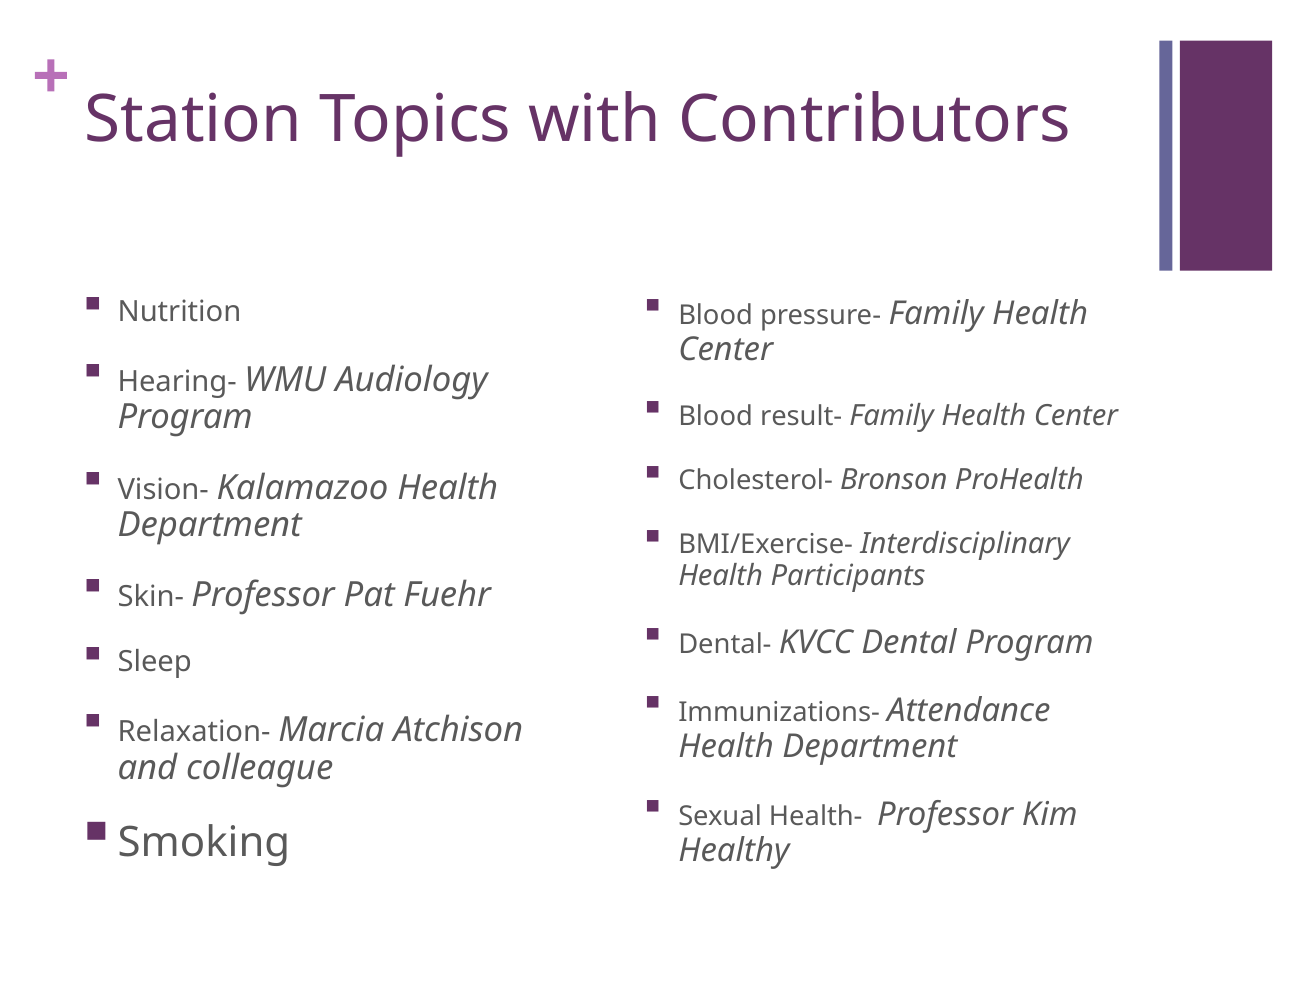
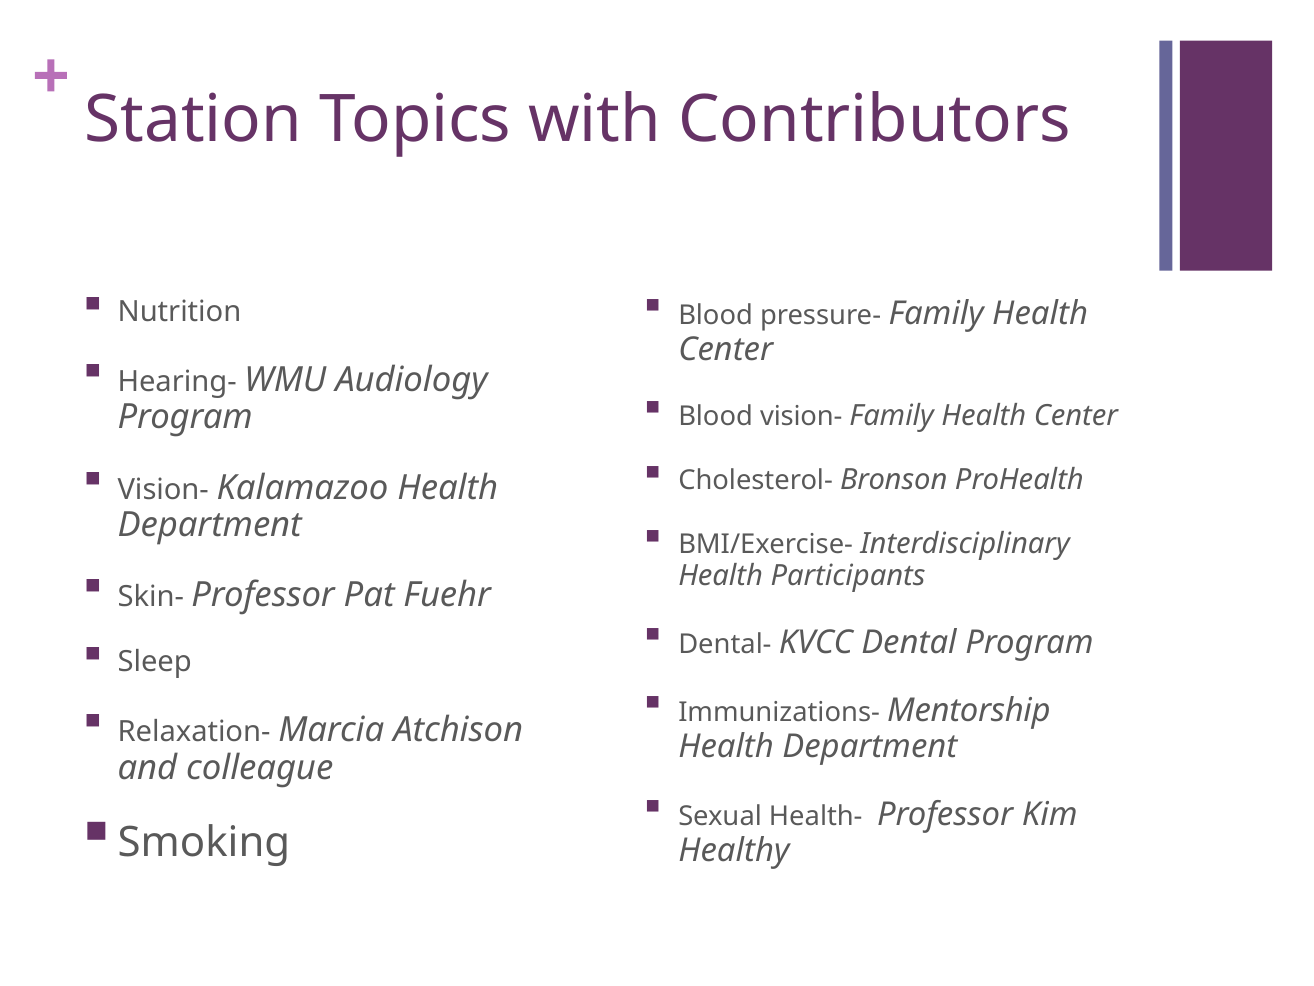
Blood result-: result- -> vision-
Attendance: Attendance -> Mentorship
